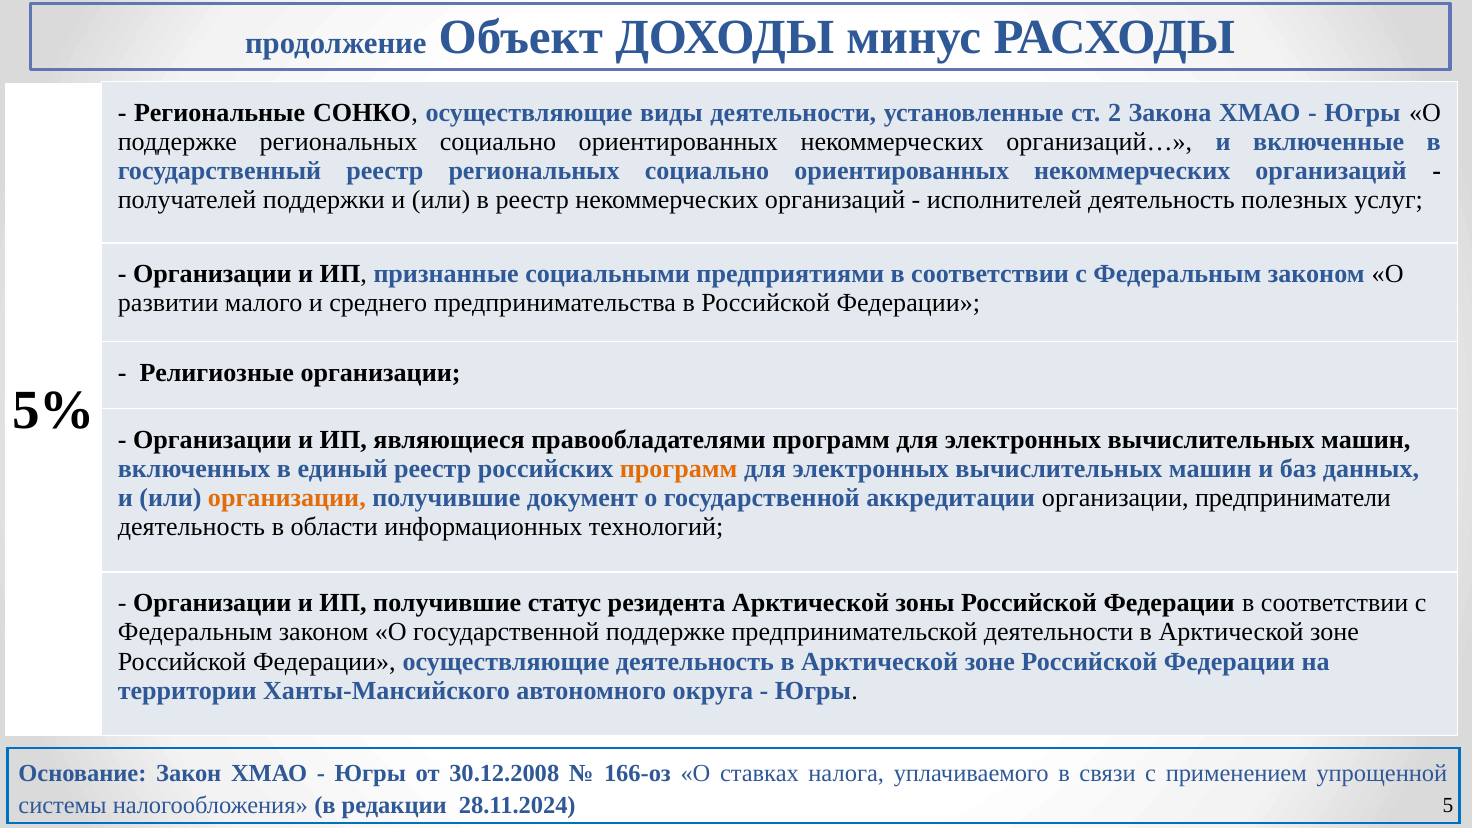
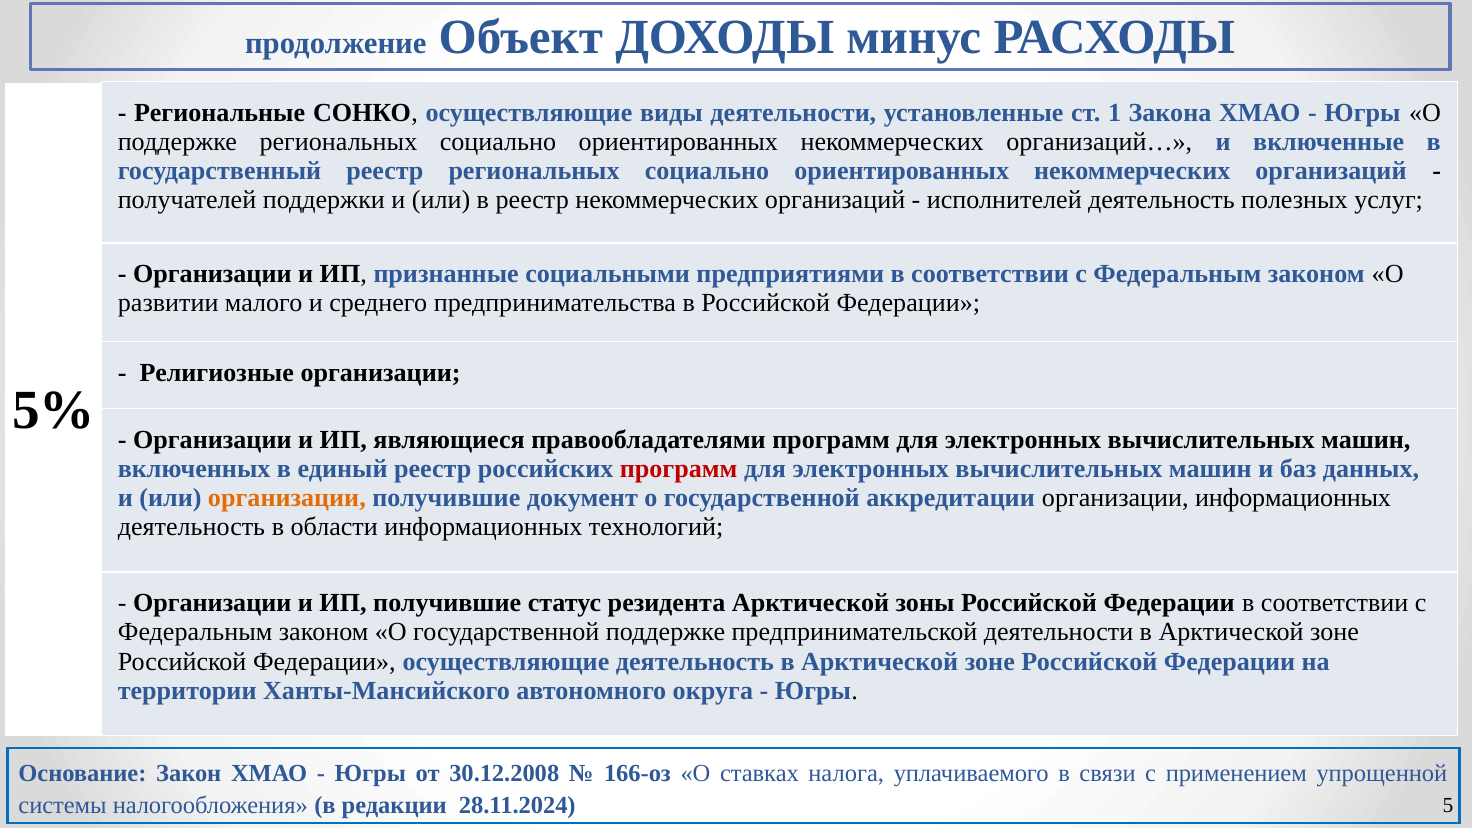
2: 2 -> 1
программ at (679, 469) colour: orange -> red
организации предприниматели: предприниматели -> информационных
